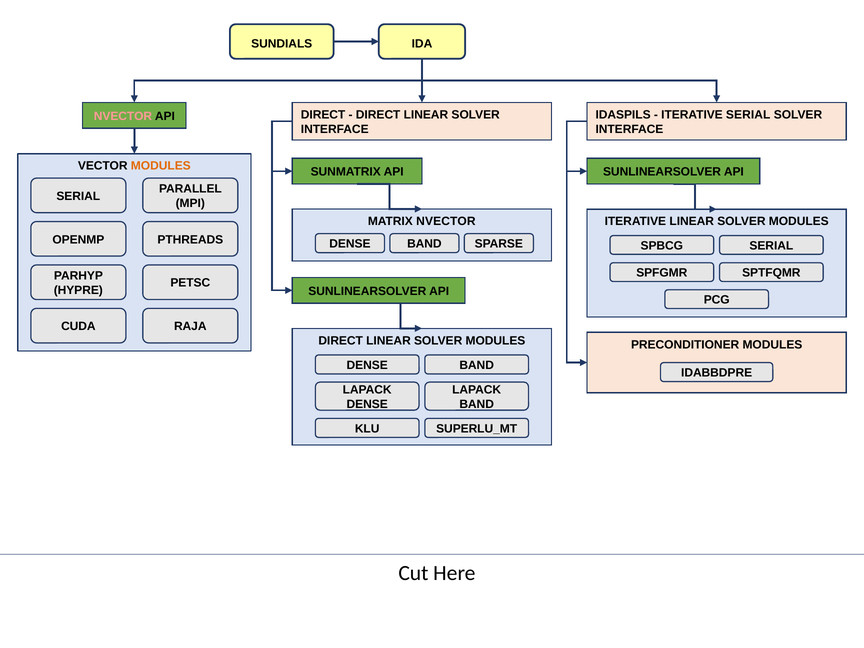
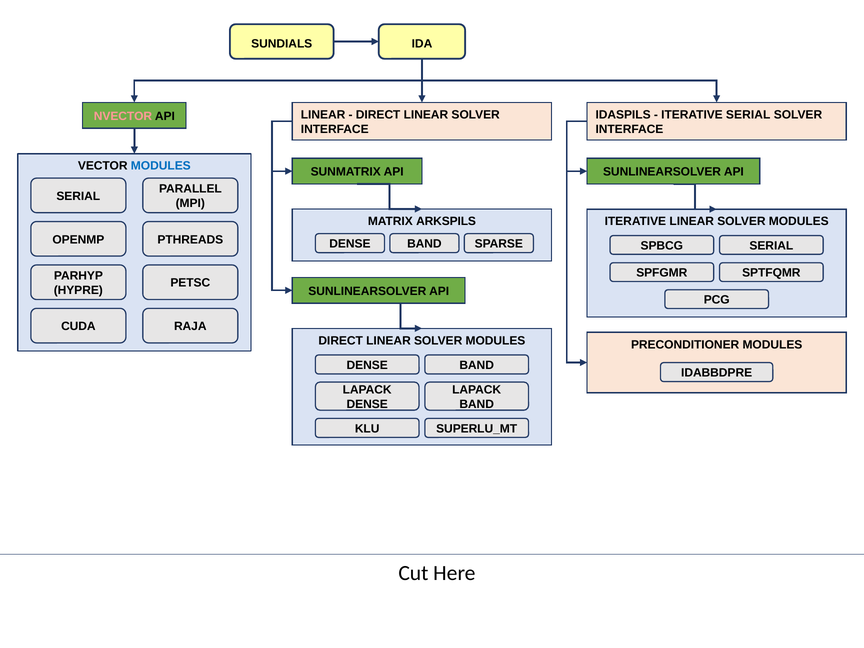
DIRECT at (323, 115): DIRECT -> LINEAR
MODULES at (161, 166) colour: orange -> blue
MATRIX NVECTOR: NVECTOR -> ARKSPILS
